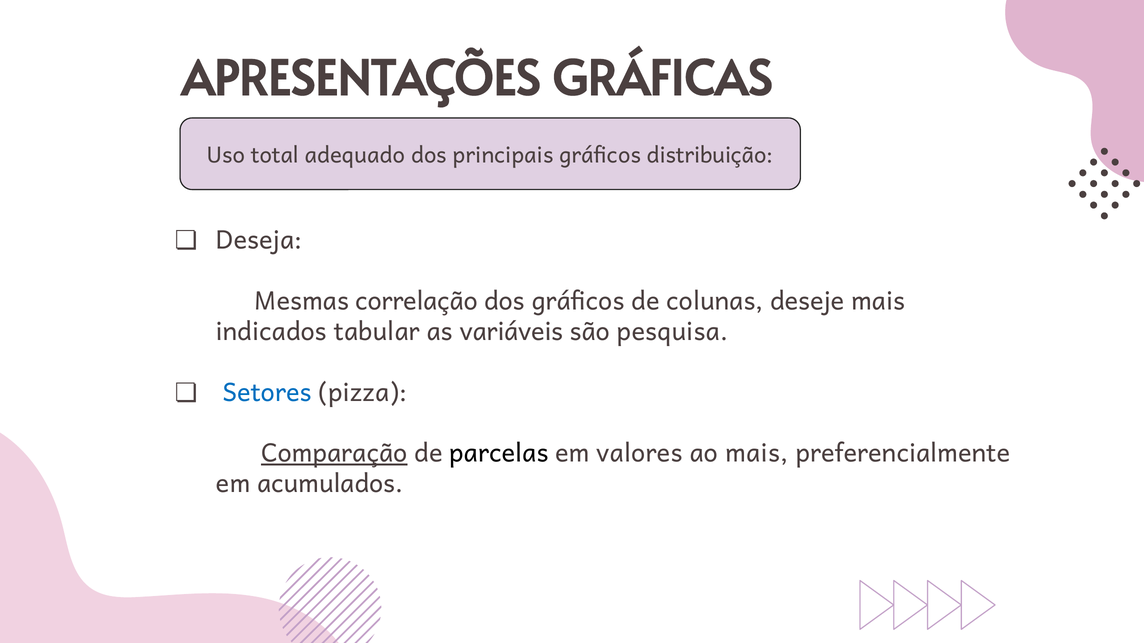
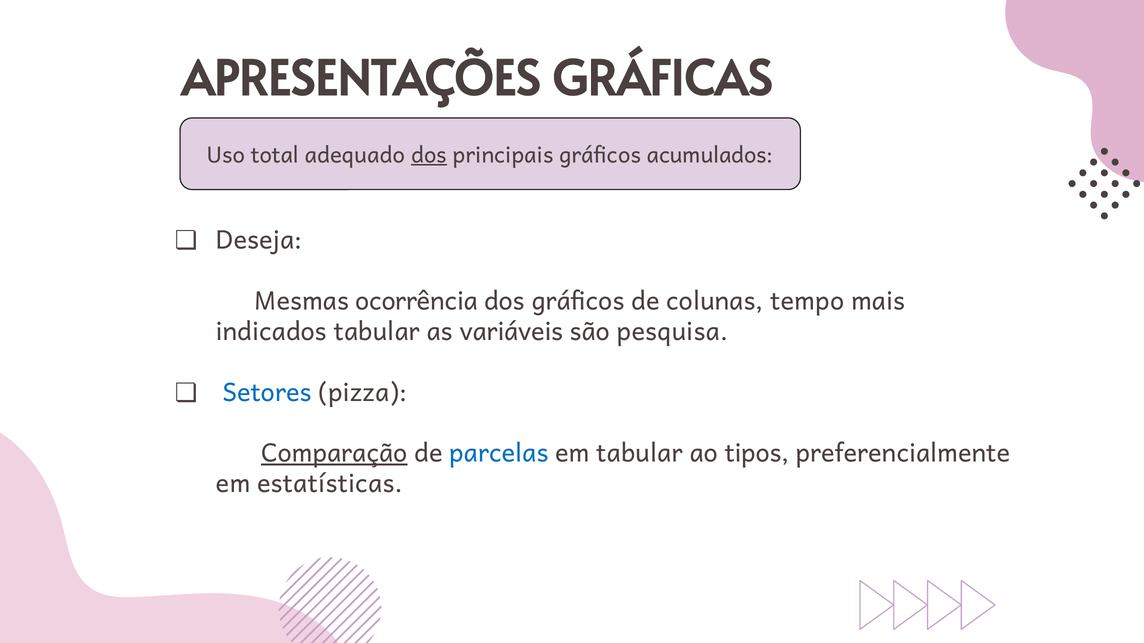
dos at (429, 155) underline: none -> present
distribuição: distribuição -> acumulados
correlação: correlação -> ocorrência
deseje: deseje -> tempo
parcelas colour: black -> blue
em valores: valores -> tabular
ao mais: mais -> tipos
acumulados: acumulados -> estatísticas
